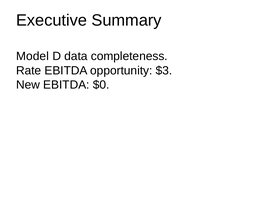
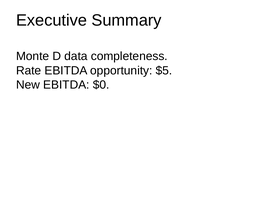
Model: Model -> Monte
$3: $3 -> $5
